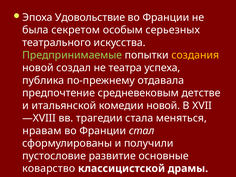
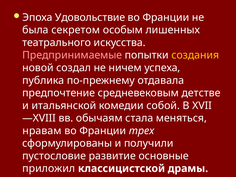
серьезных: серьезных -> лишенных
Предпринимаемые colour: light green -> pink
театра: театра -> ничем
комедии новой: новой -> собой
трагедии: трагедии -> обычаям
стал: стал -> трех
коварство: коварство -> приложил
